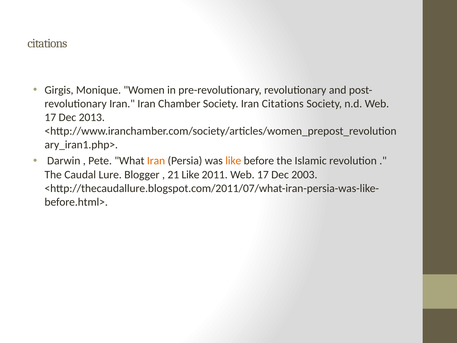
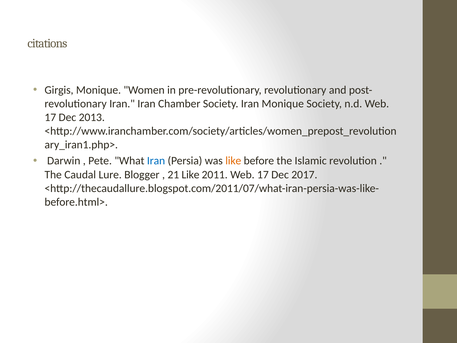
Iran Citations: Citations -> Monique
Iran at (156, 161) colour: orange -> blue
2003: 2003 -> 2017
